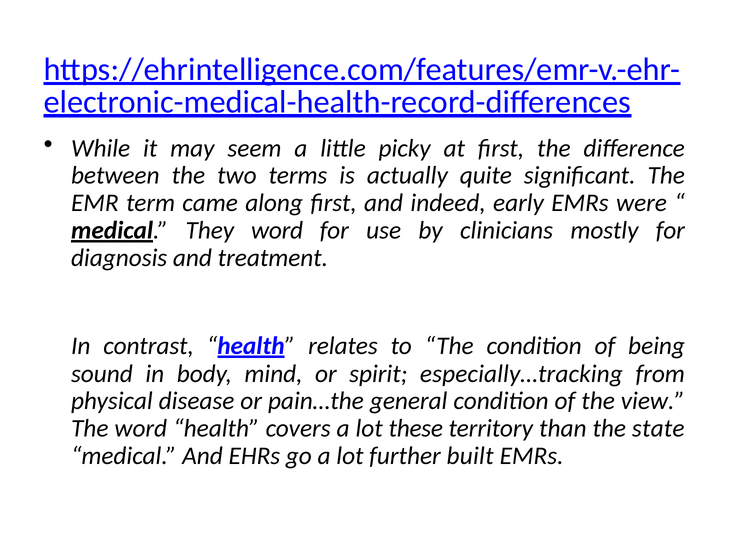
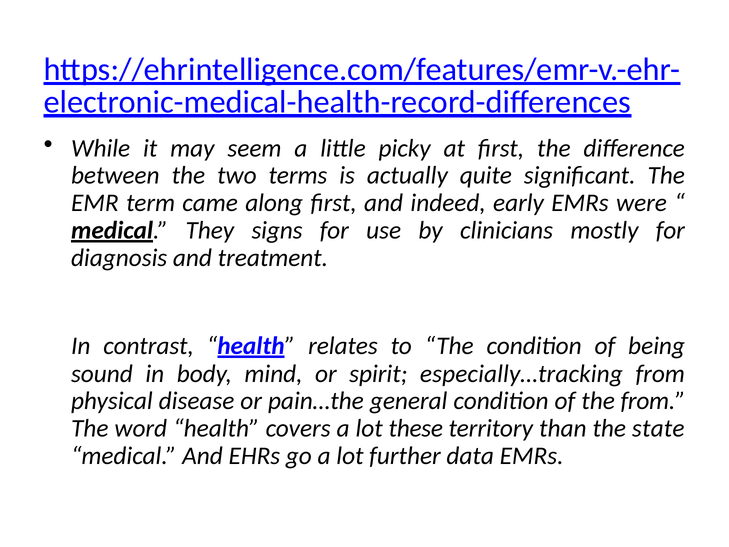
They word: word -> signs
the view: view -> from
built: built -> data
